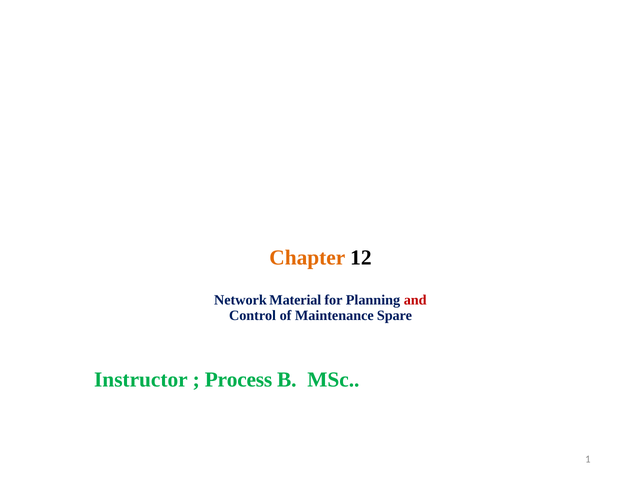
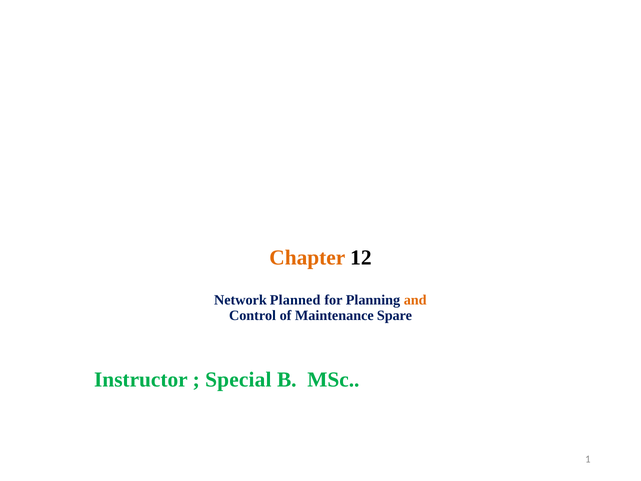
Material: Material -> Planned
and colour: red -> orange
Process: Process -> Special
